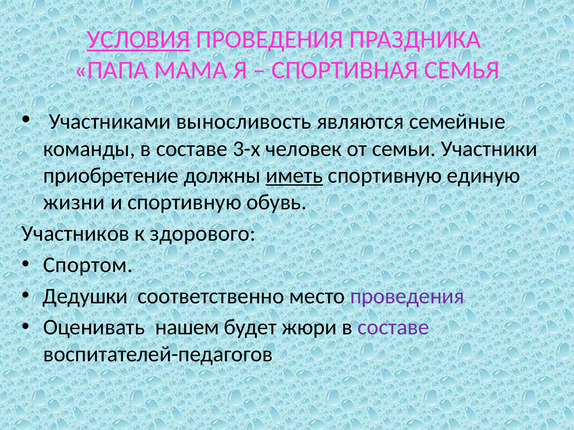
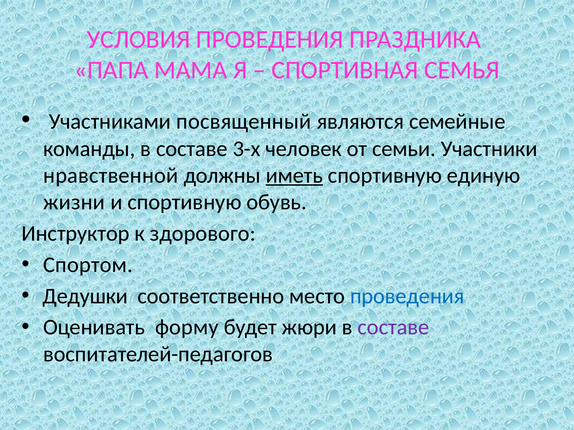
УСЛОВИЯ underline: present -> none
выносливость: выносливость -> посвященный
приобретение: приобретение -> нравственной
Участников: Участников -> Инструктор
проведения at (407, 296) colour: purple -> blue
нашем: нашем -> форму
